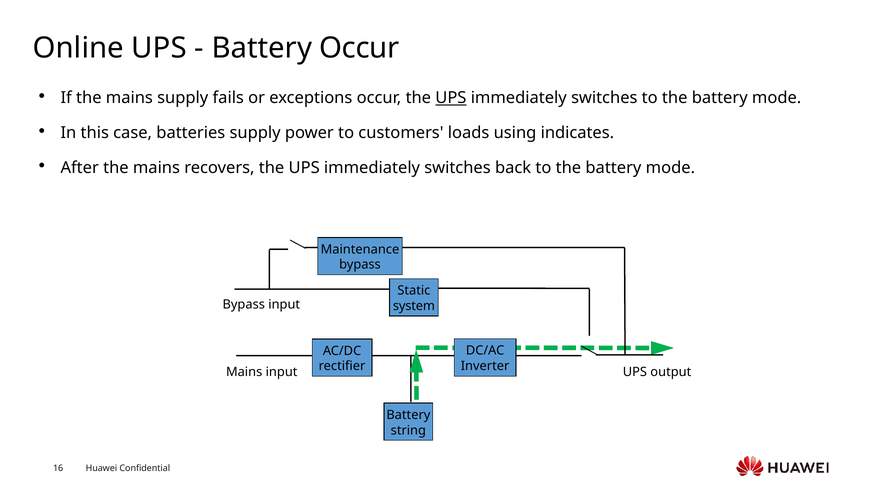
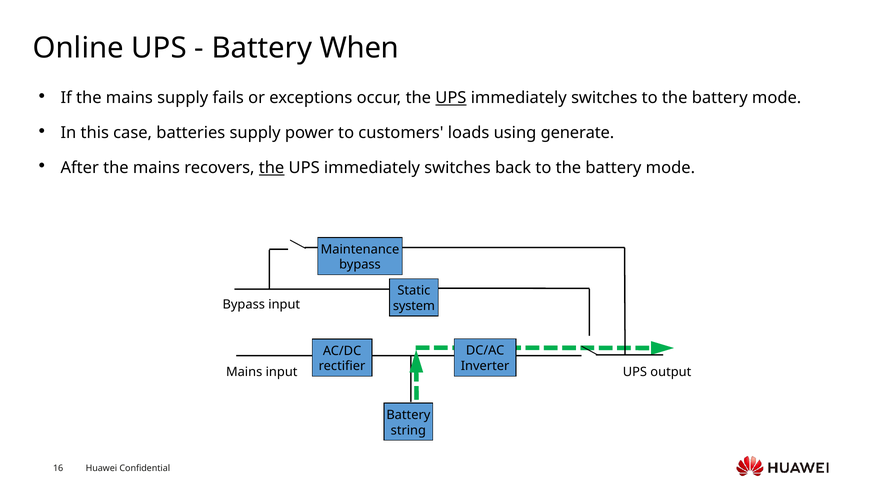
Battery Occur: Occur -> When
indicates: indicates -> generate
the at (272, 168) underline: none -> present
